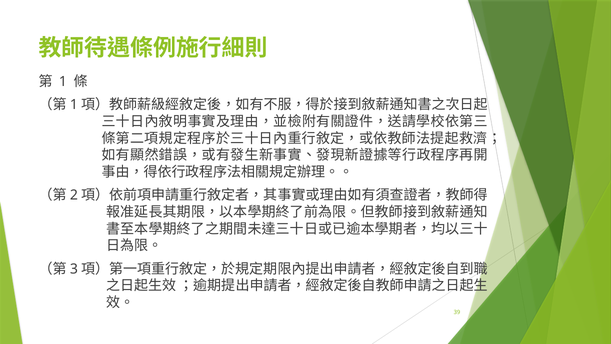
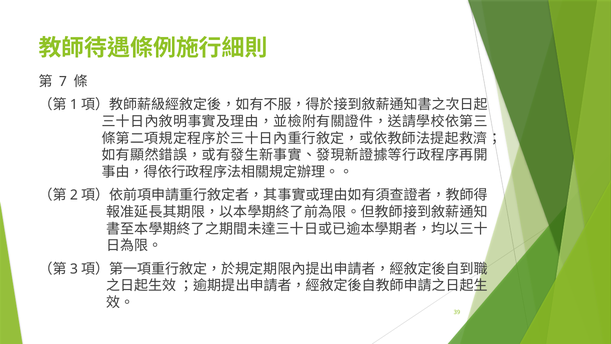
1 at (63, 82): 1 -> 7
